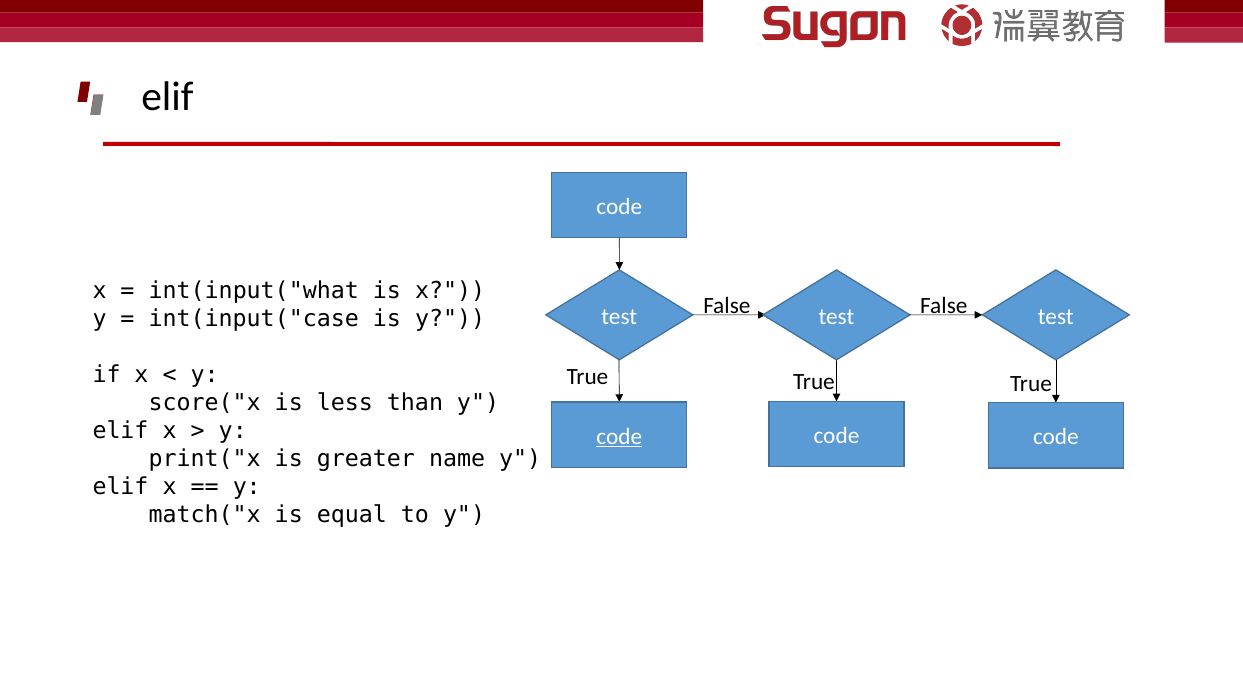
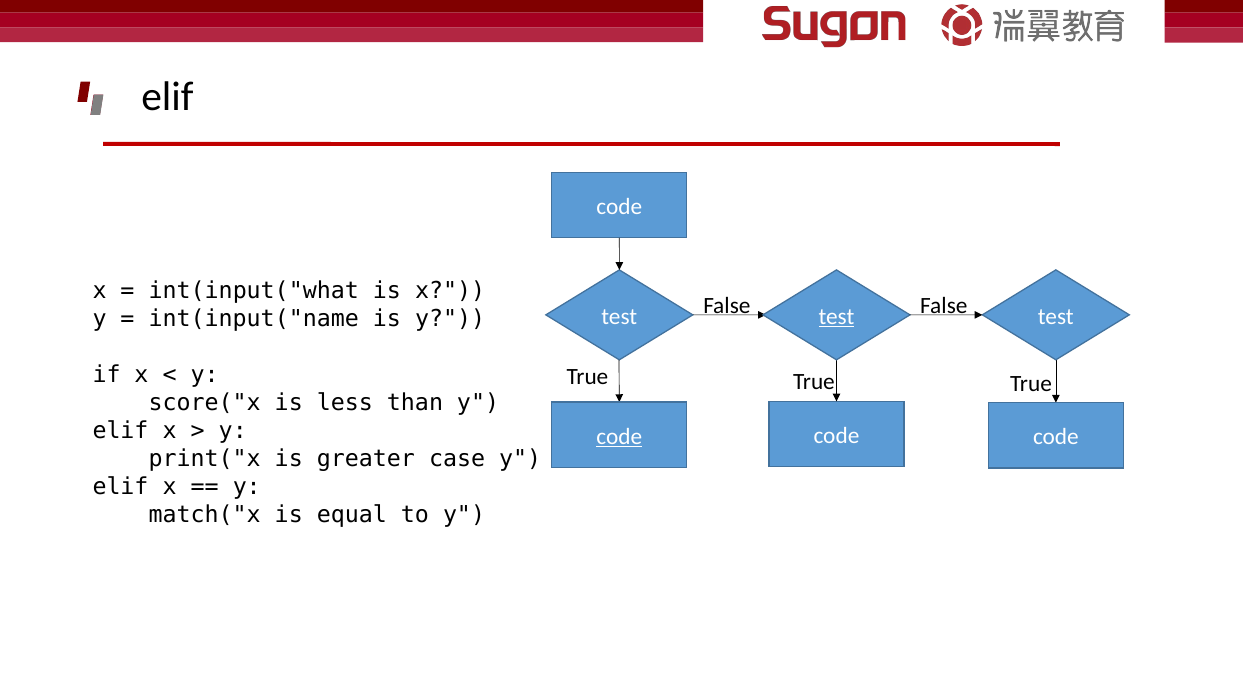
test at (837, 317) underline: none -> present
int(input("case: int(input("case -> int(input("name
name: name -> case
